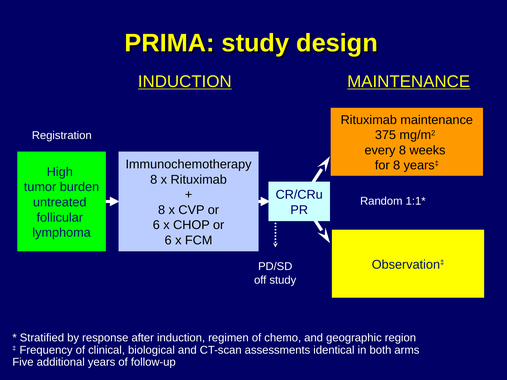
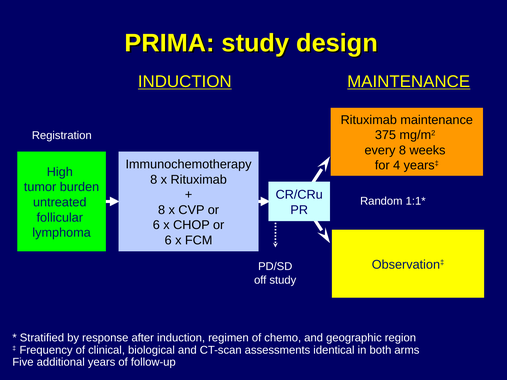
for 8: 8 -> 4
